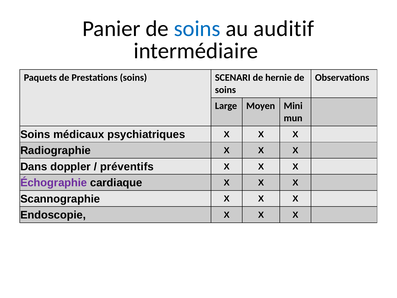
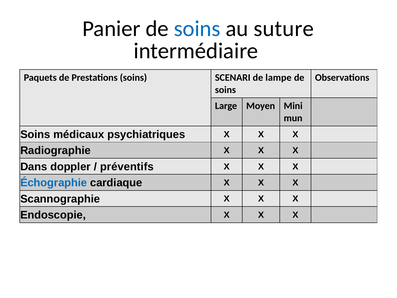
auditif: auditif -> suture
hernie: hernie -> lampe
Échographie colour: purple -> blue
